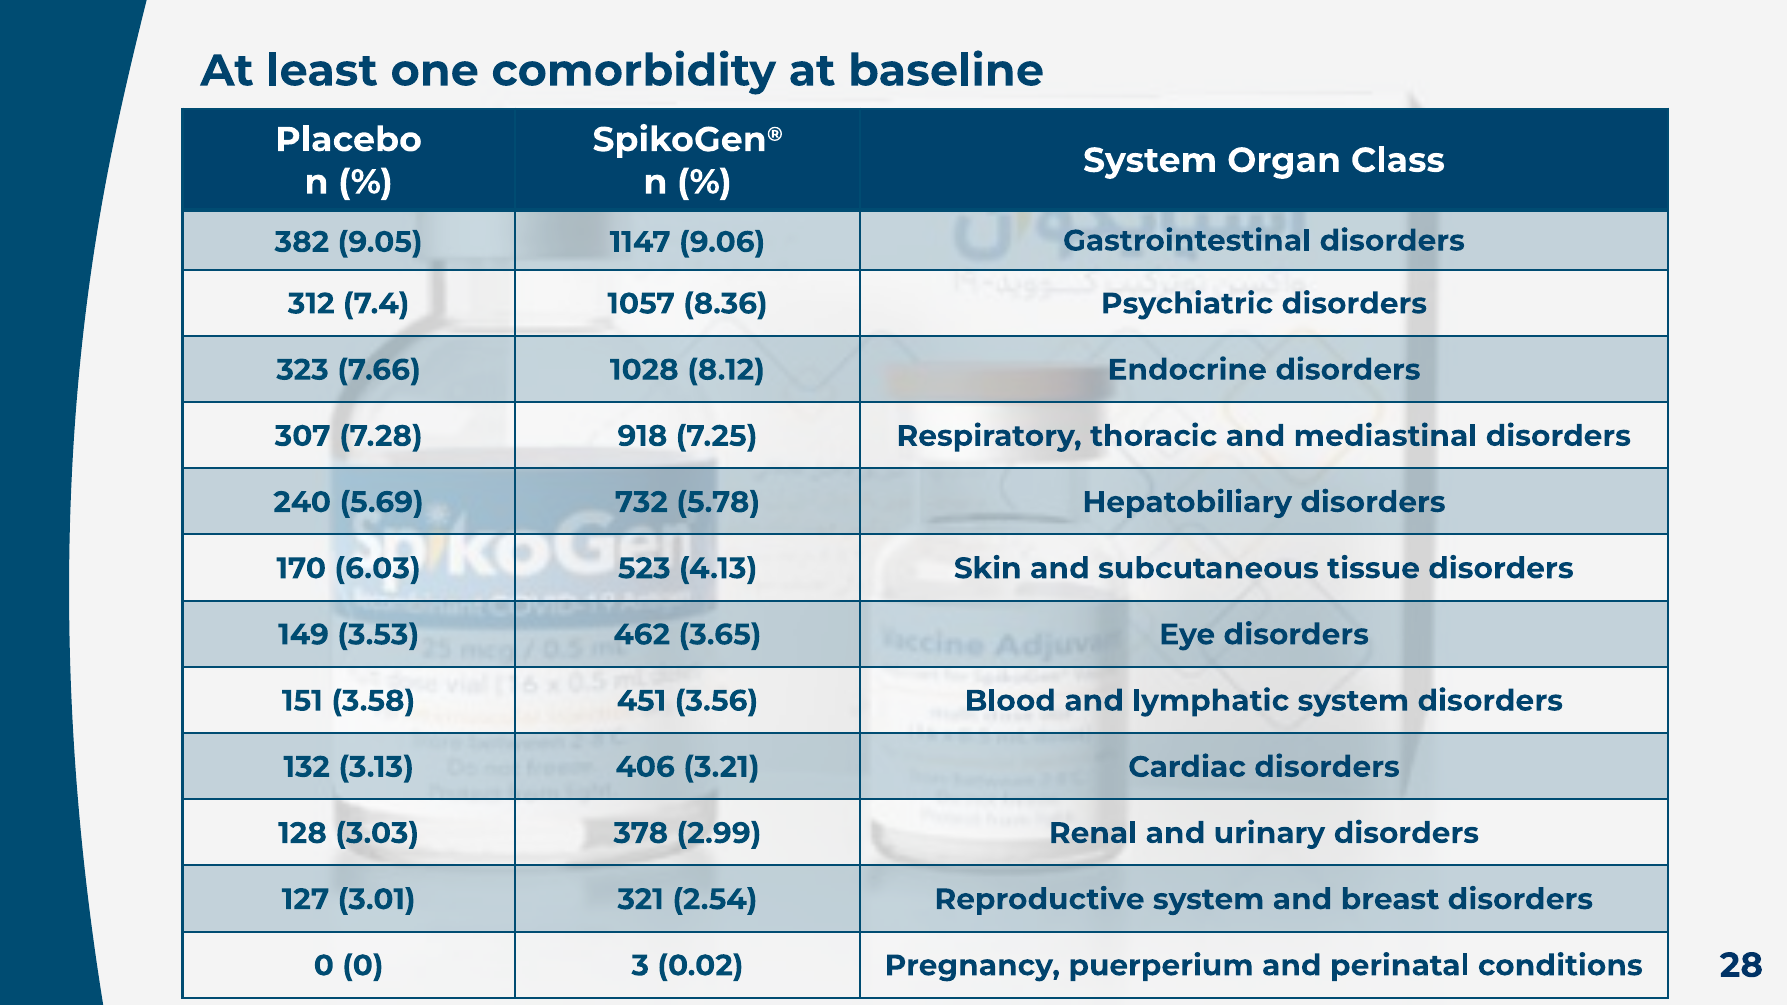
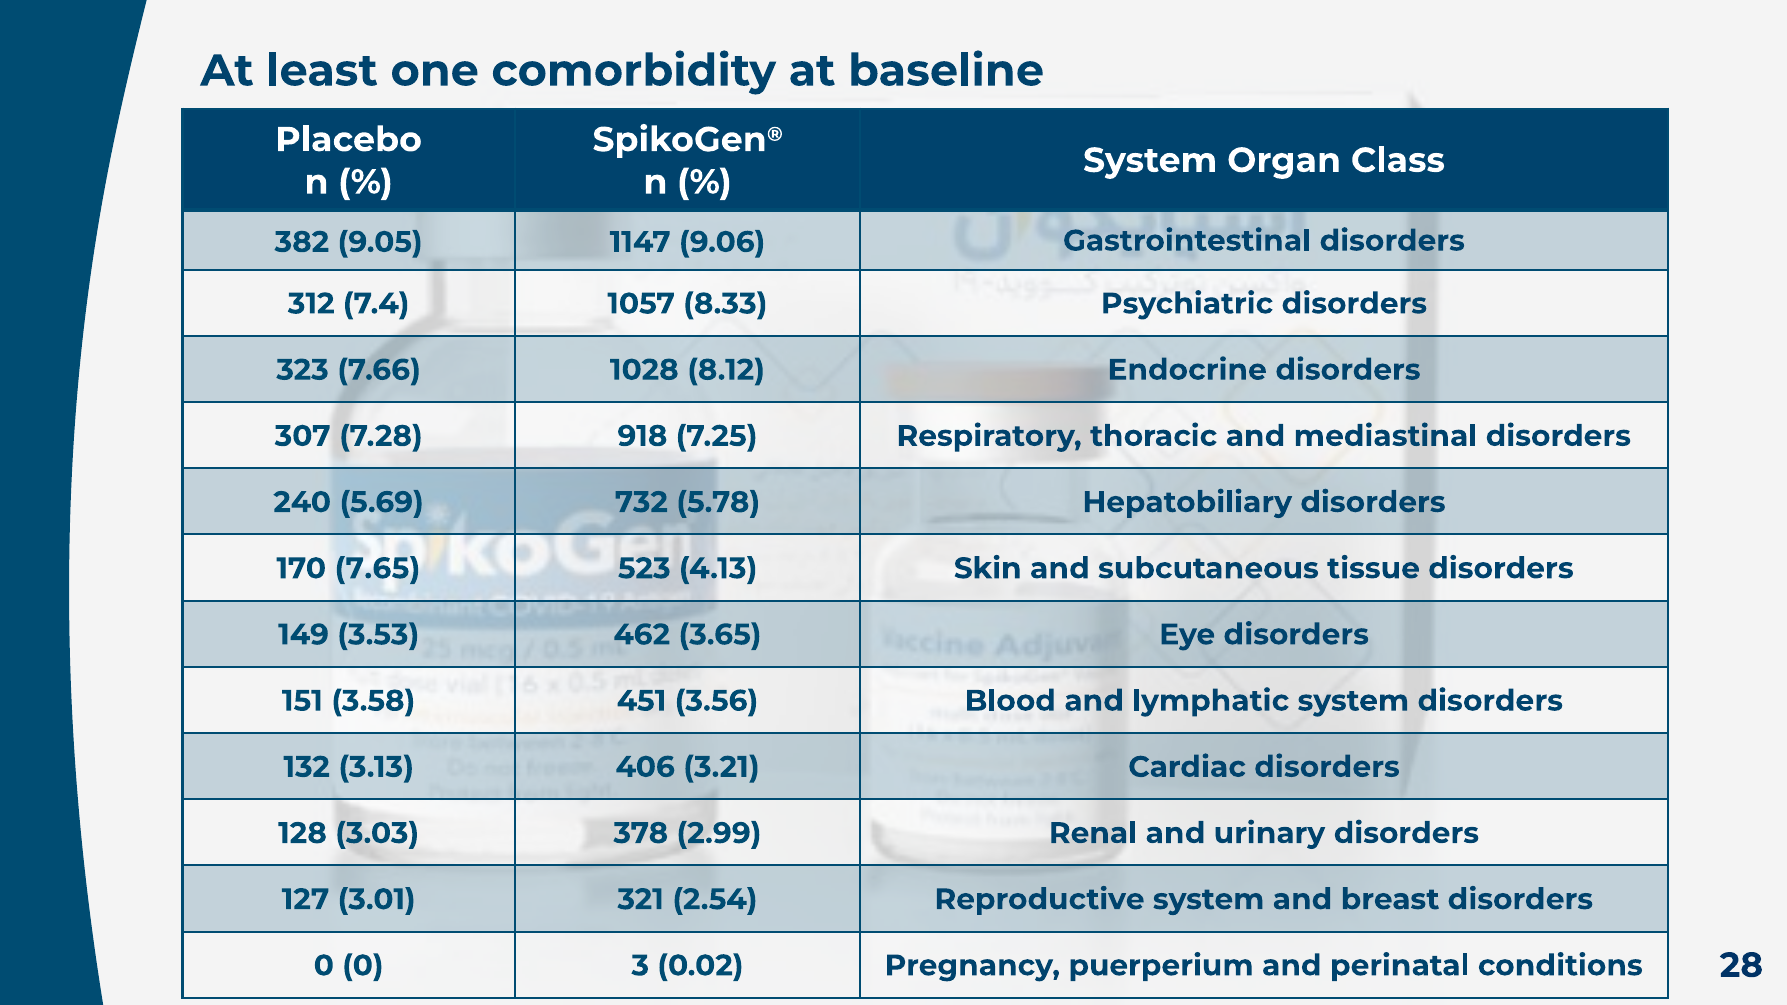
8.36: 8.36 -> 8.33
6.03: 6.03 -> 7.65
